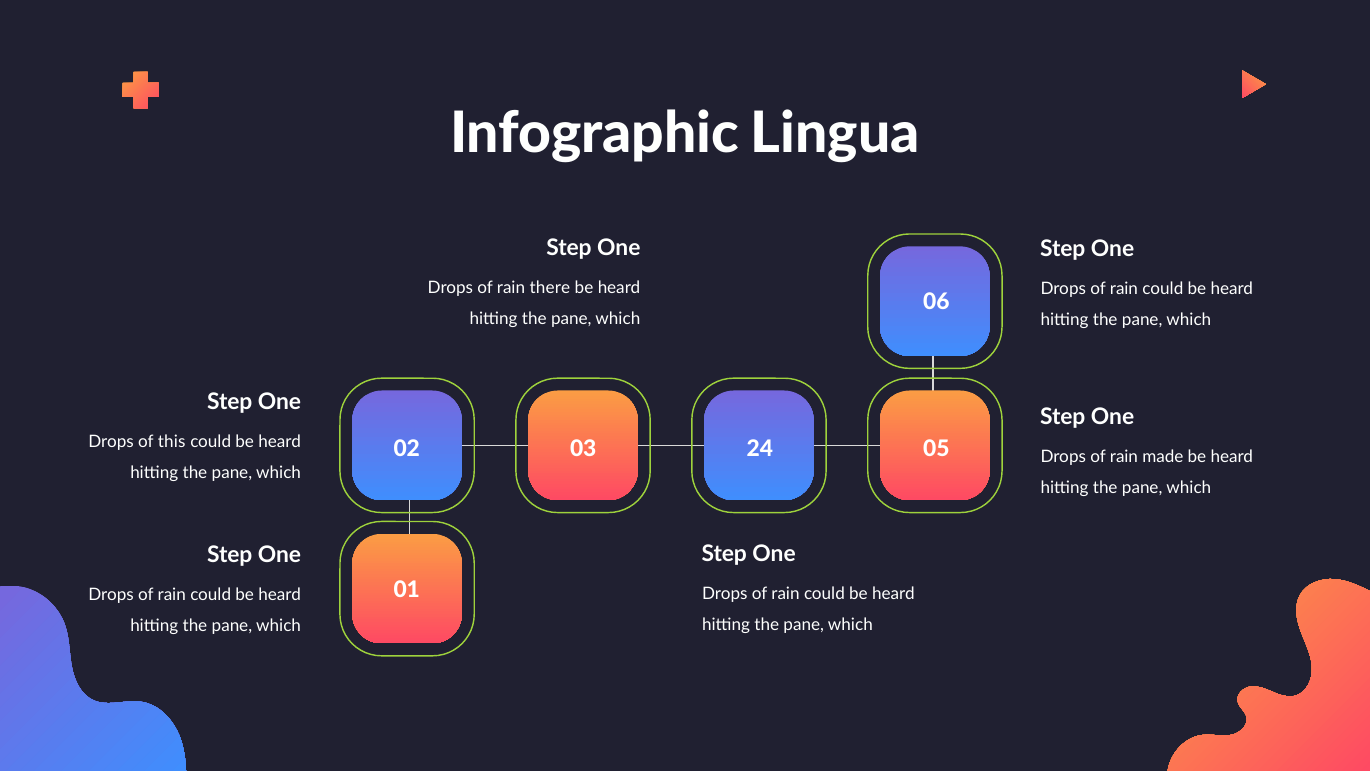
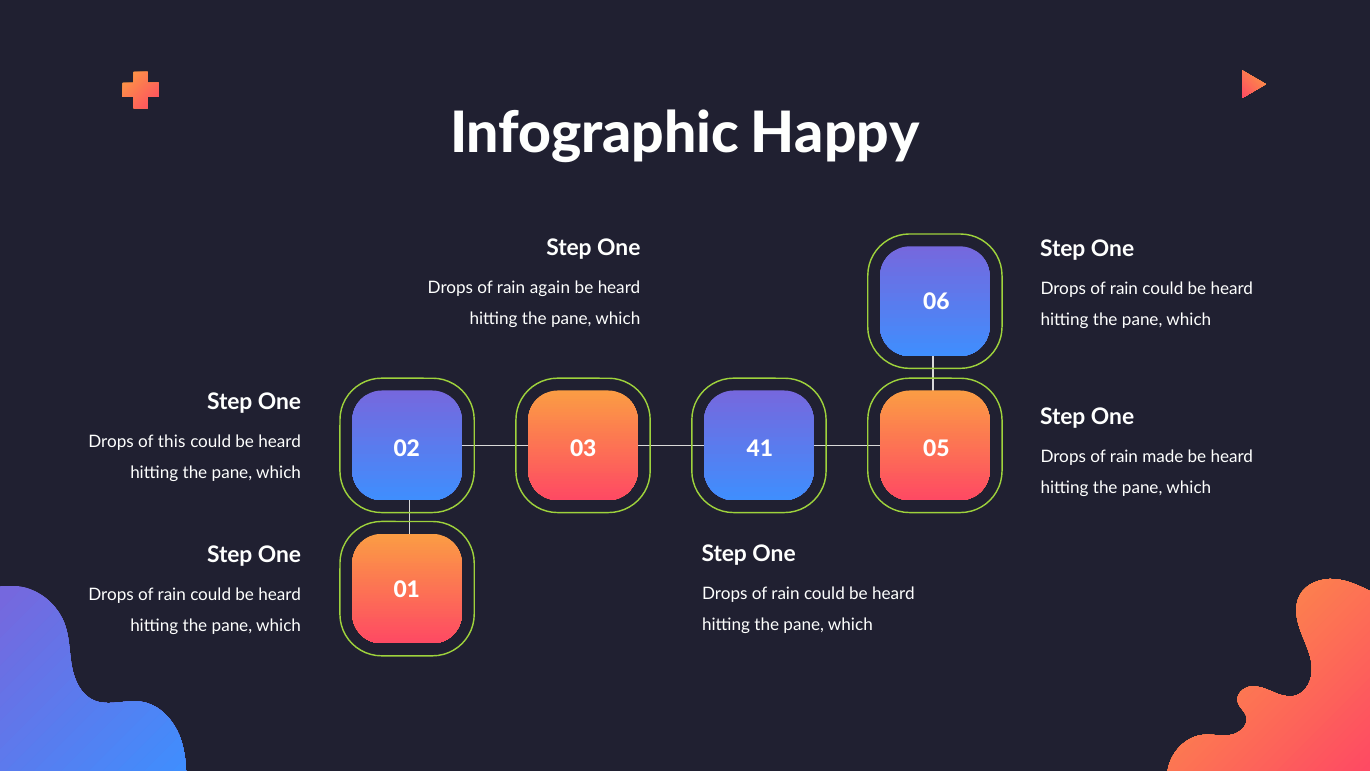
Lingua: Lingua -> Happy
there: there -> again
24: 24 -> 41
